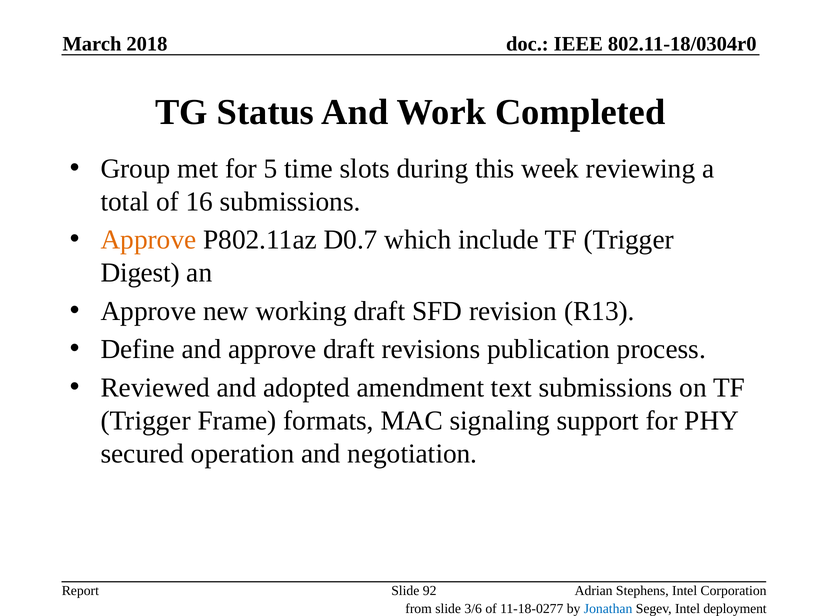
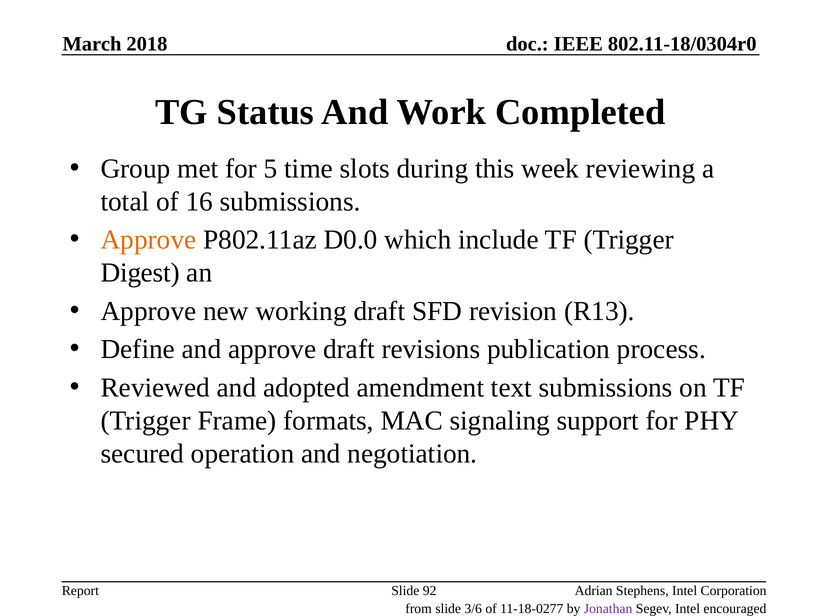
D0.7: D0.7 -> D0.0
Jonathan colour: blue -> purple
deployment: deployment -> encouraged
